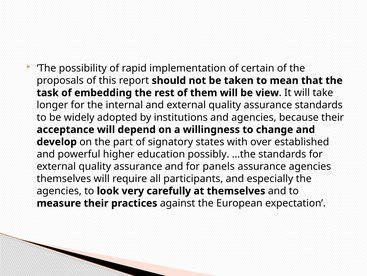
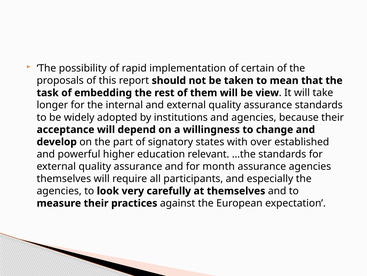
possibly: possibly -> relevant
panels: panels -> month
